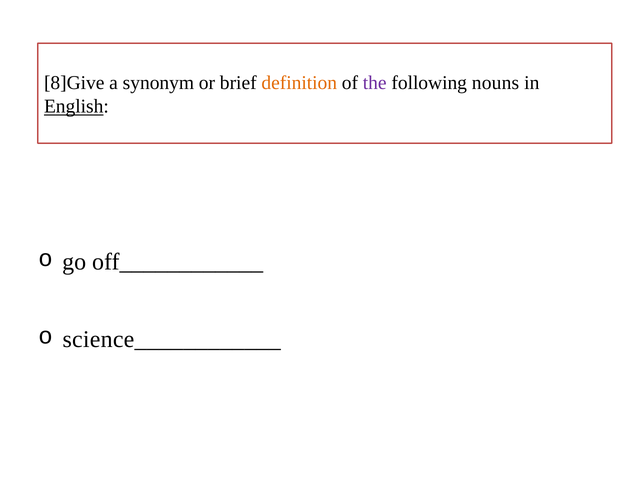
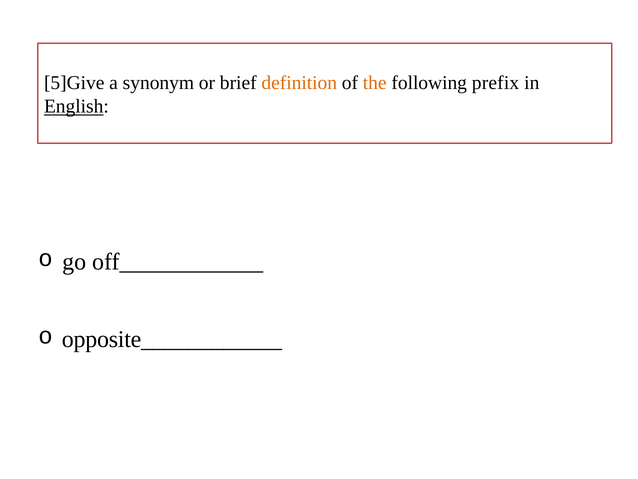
8]Give: 8]Give -> 5]Give
the colour: purple -> orange
nouns: nouns -> prefix
science____________: science____________ -> opposite____________
